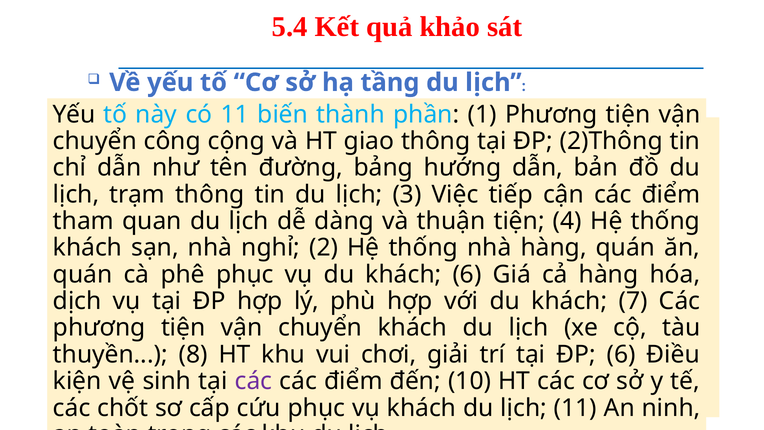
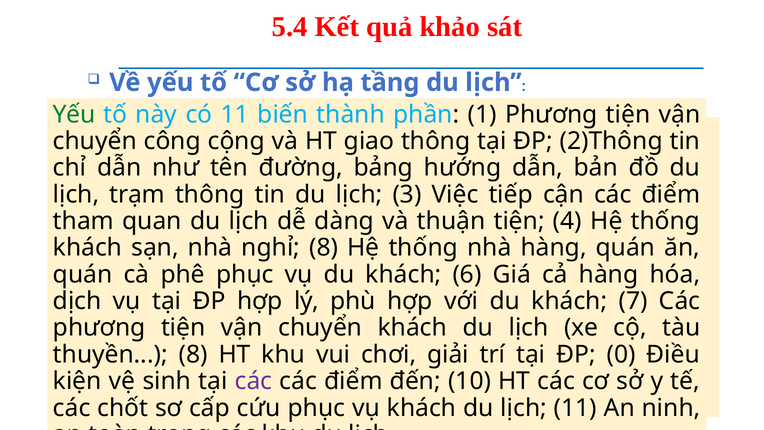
Yếu colour: black -> green
nghỉ 2: 2 -> 8
ĐP 6: 6 -> 0
